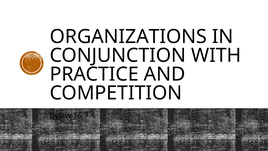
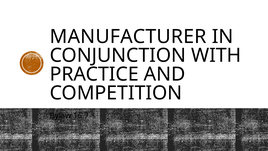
ORGANIZATIONS: ORGANIZATIONS -> MANUFACTURER
